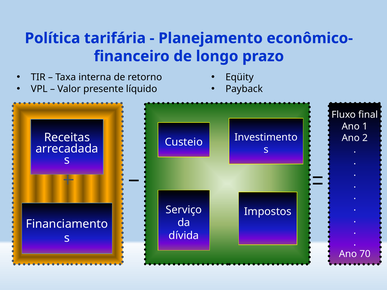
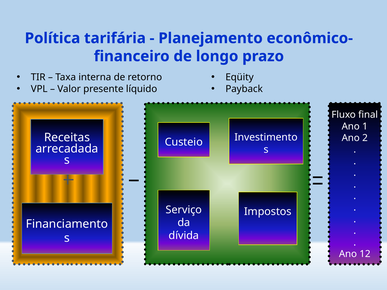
70: 70 -> 12
